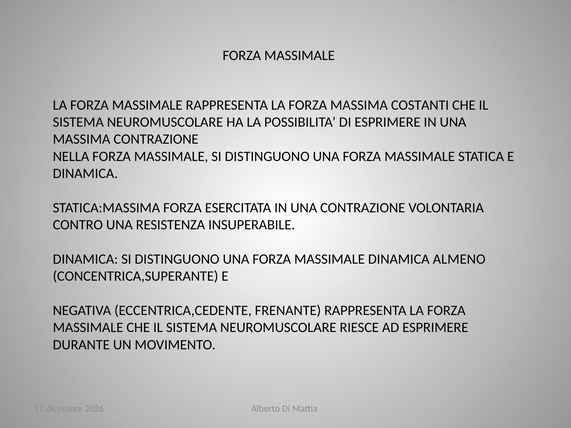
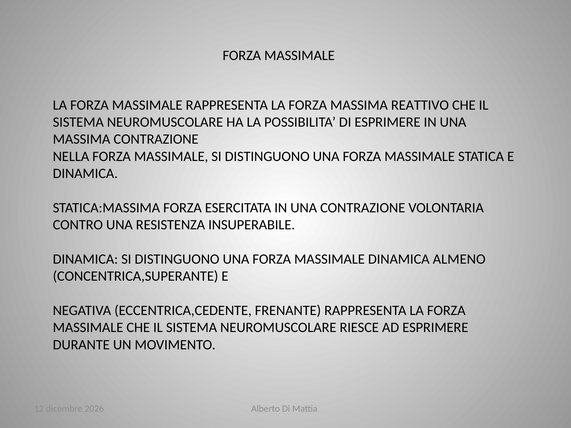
COSTANTI: COSTANTI -> REATTIVO
